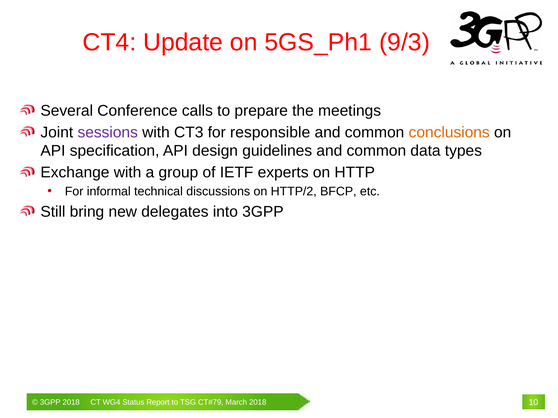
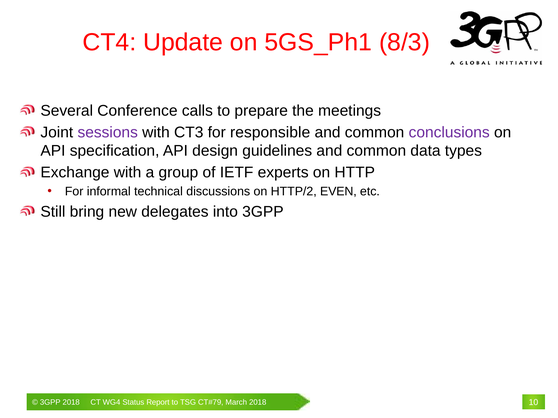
9/3: 9/3 -> 8/3
conclusions colour: orange -> purple
BFCP: BFCP -> EVEN
